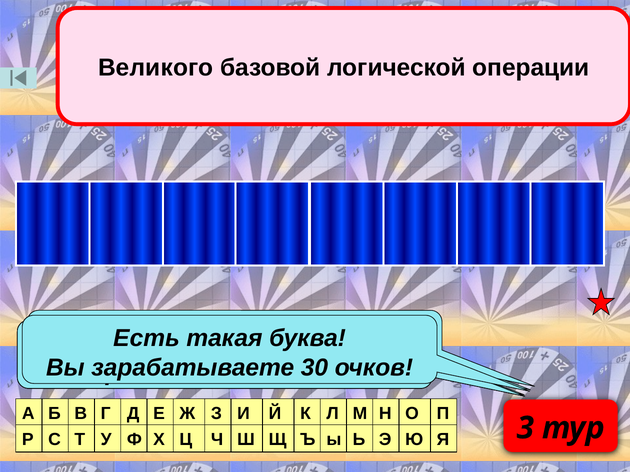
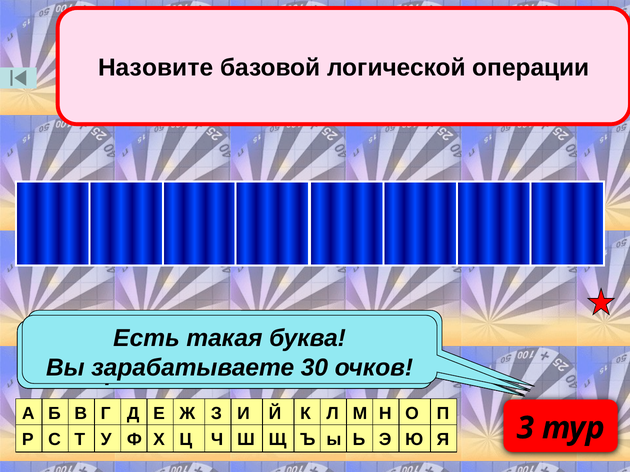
Великого: Великого -> Назовите
